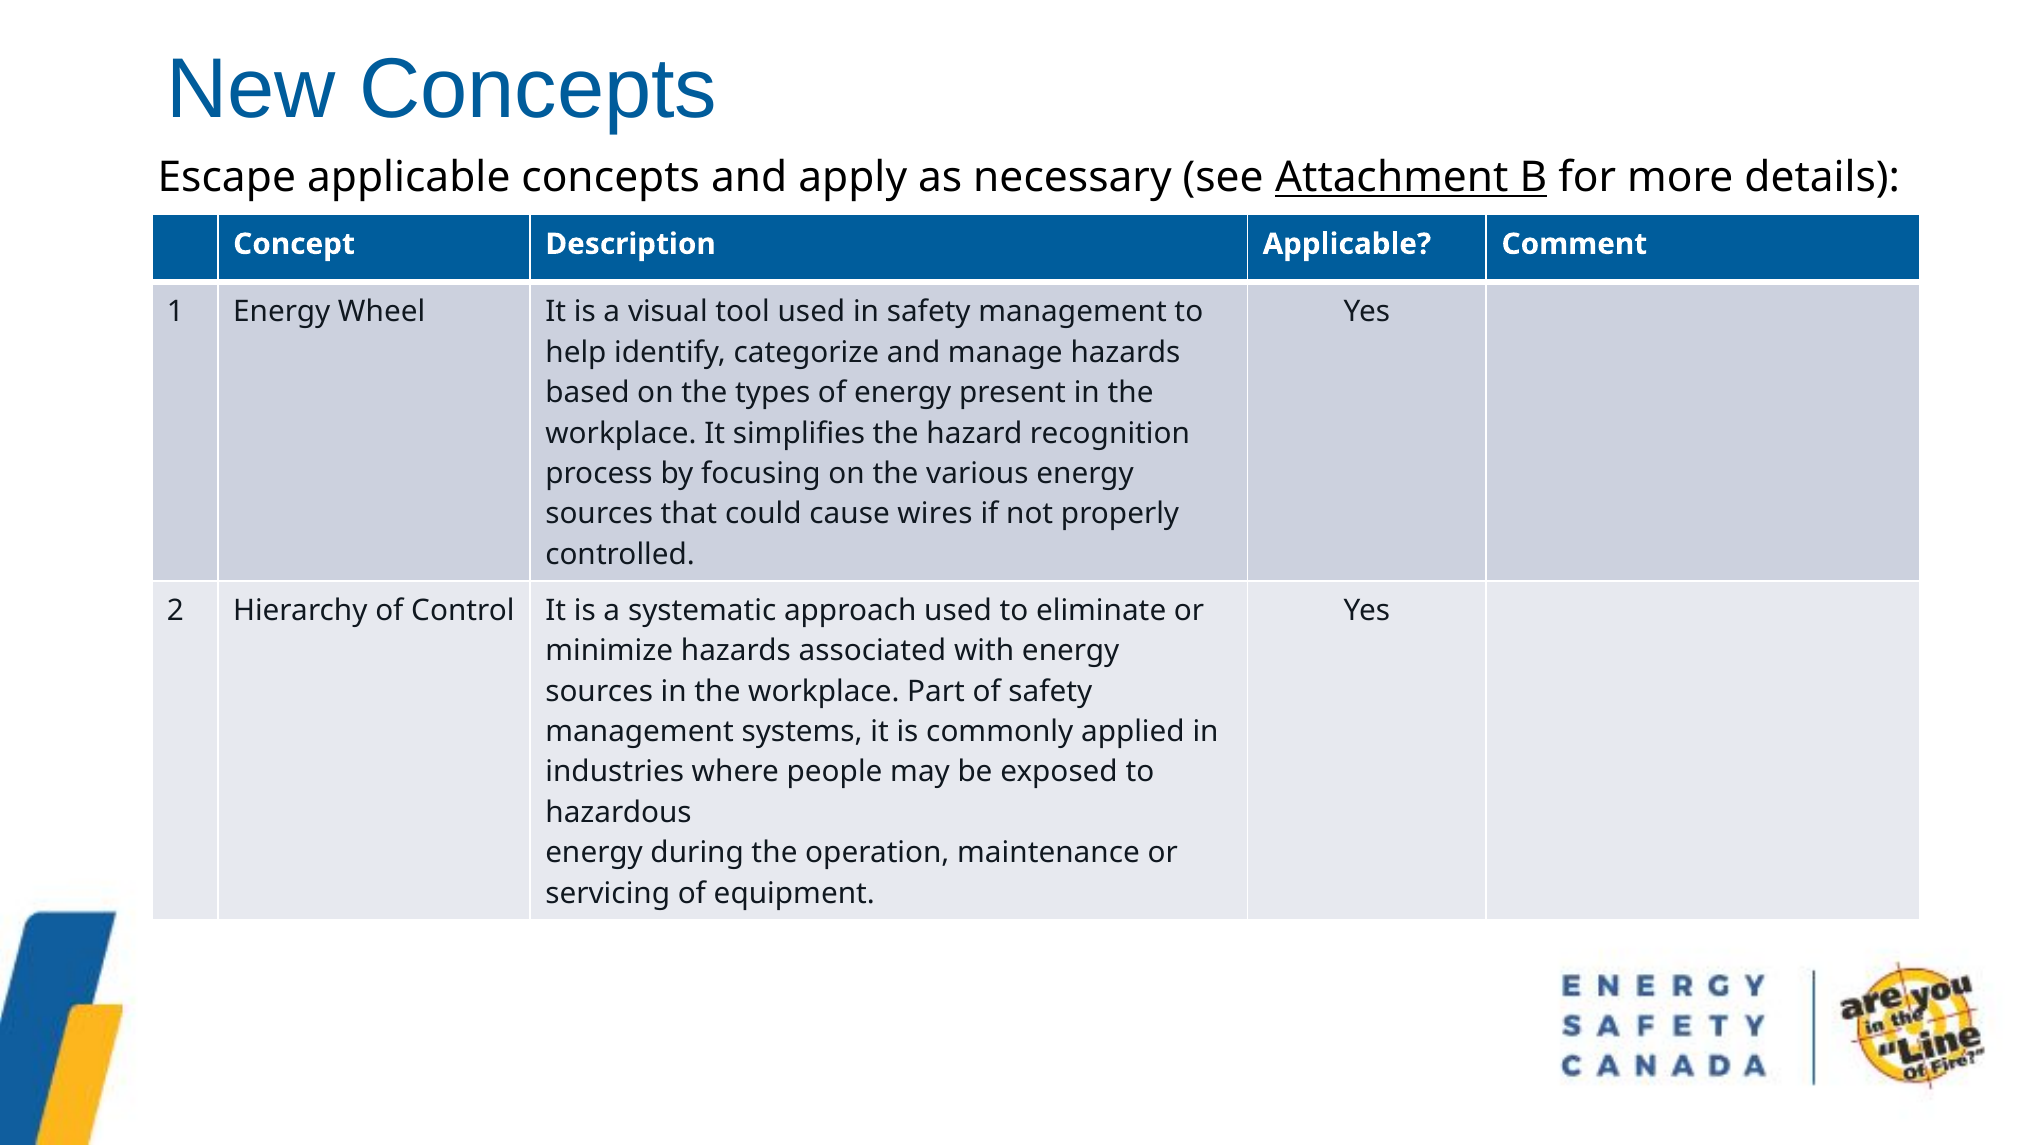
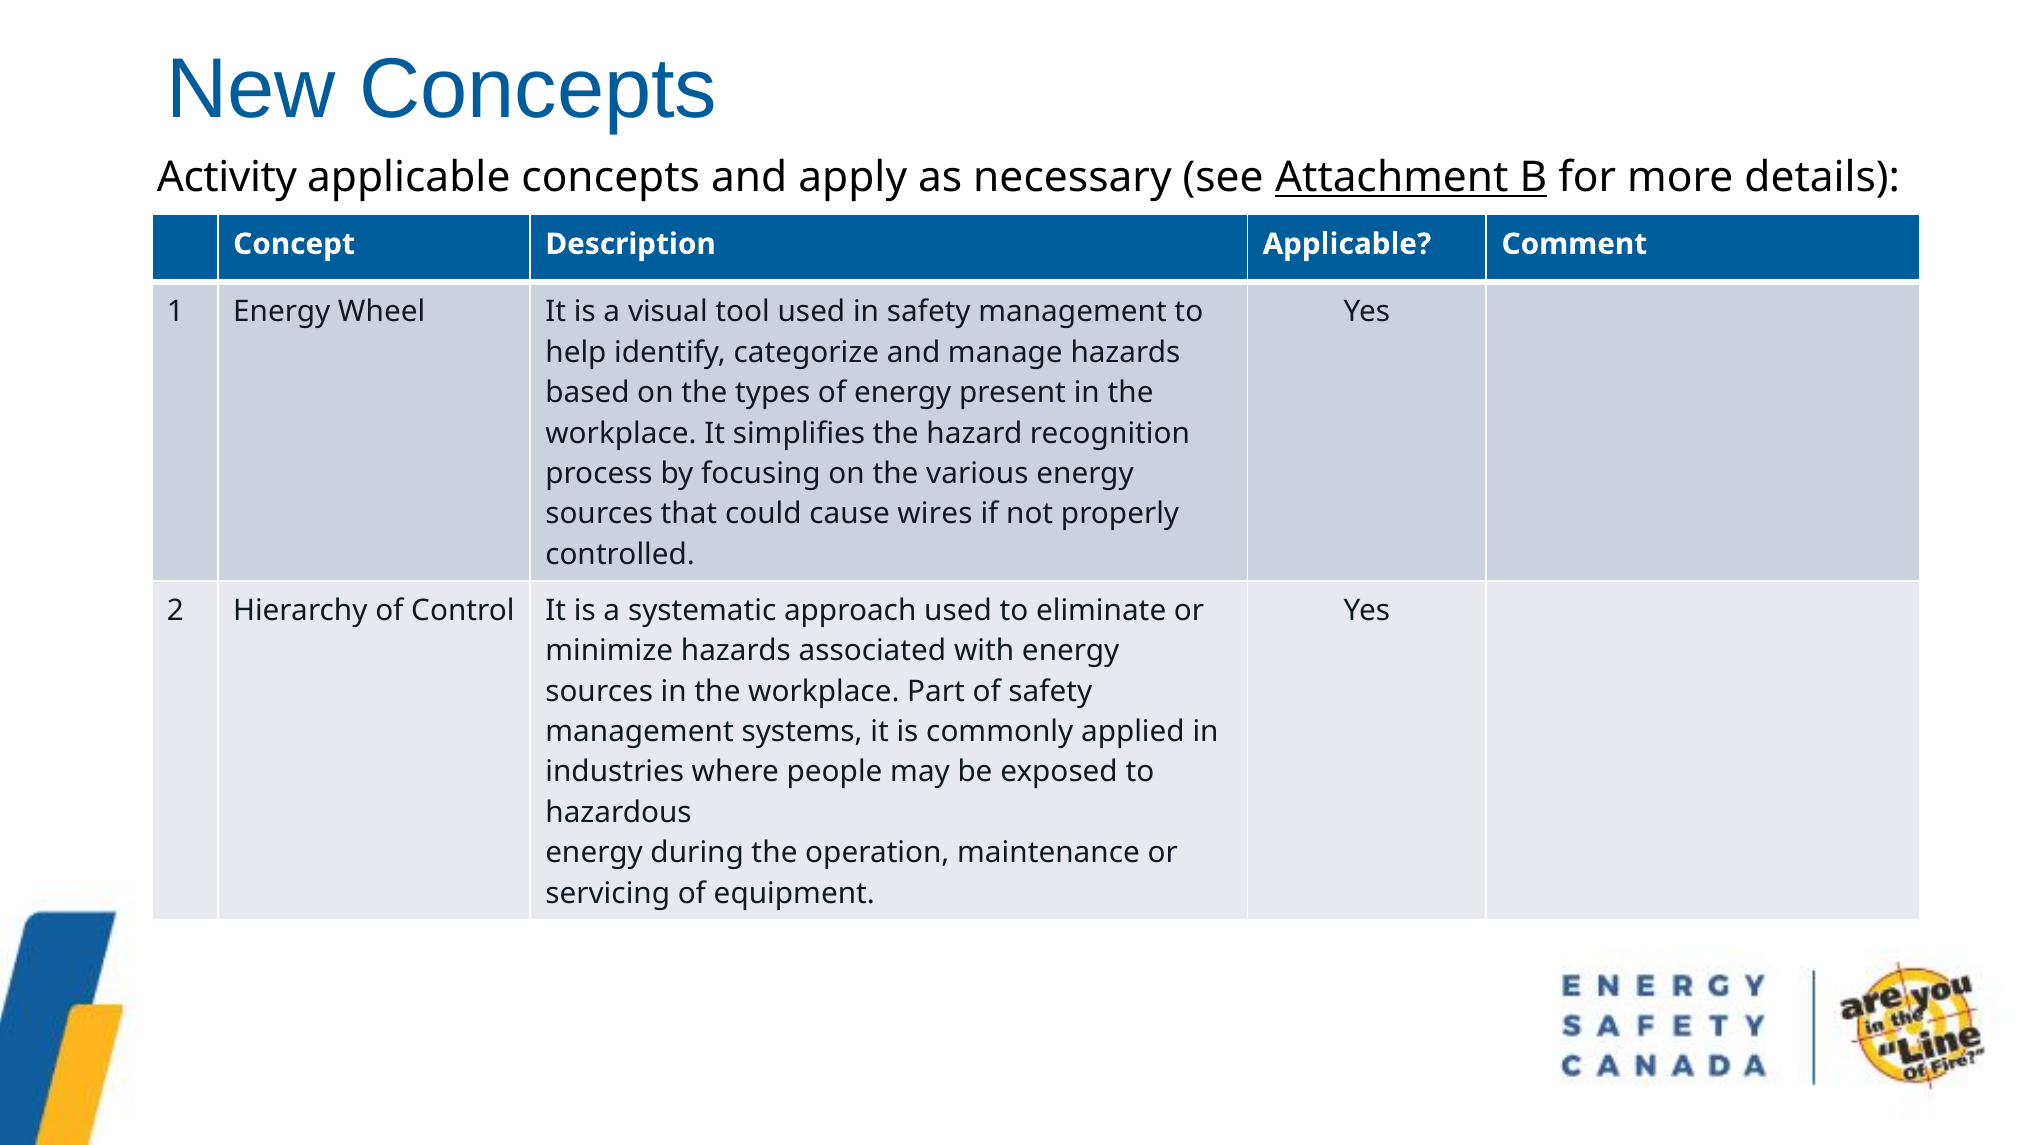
Escape: Escape -> Activity
